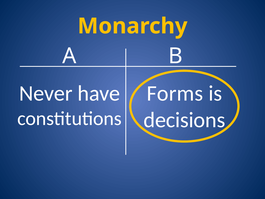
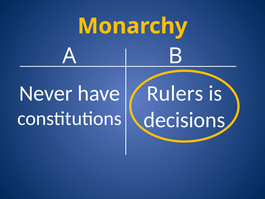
Forms: Forms -> Rulers
